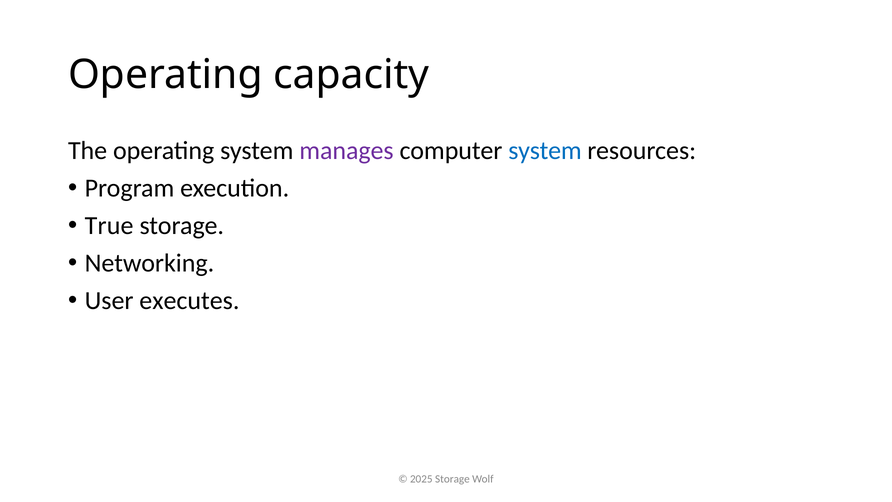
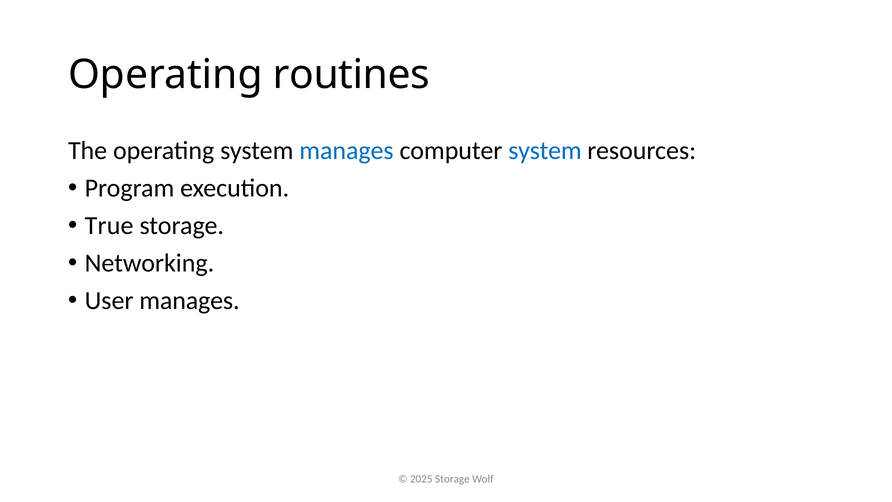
capacity: capacity -> routines
manages at (346, 151) colour: purple -> blue
User executes: executes -> manages
